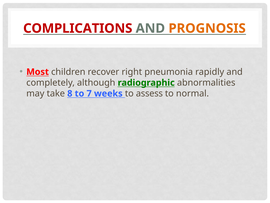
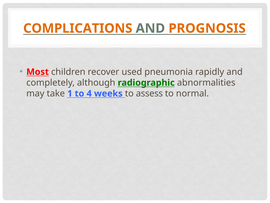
COMPLICATIONS colour: red -> orange
right: right -> used
8: 8 -> 1
7: 7 -> 4
